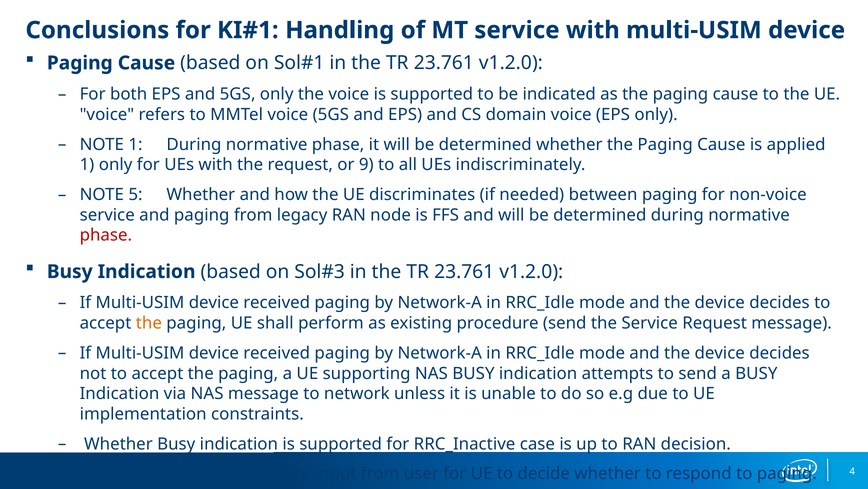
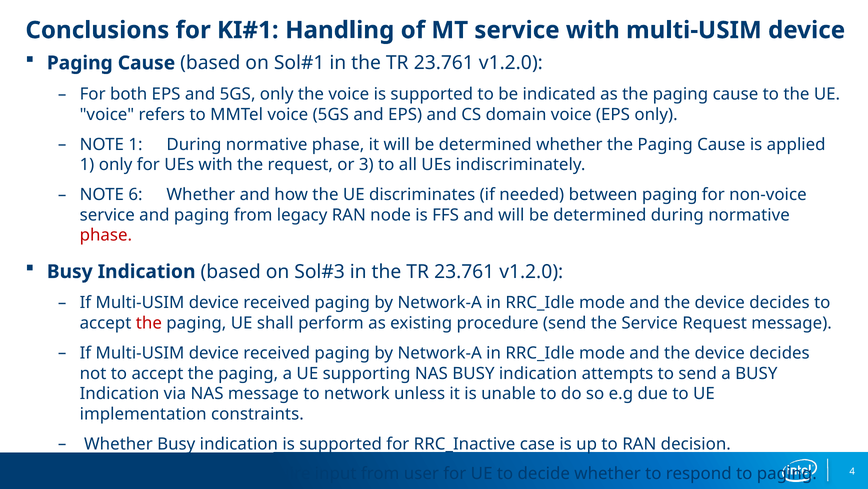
9: 9 -> 3
5: 5 -> 6
the at (149, 323) colour: orange -> red
